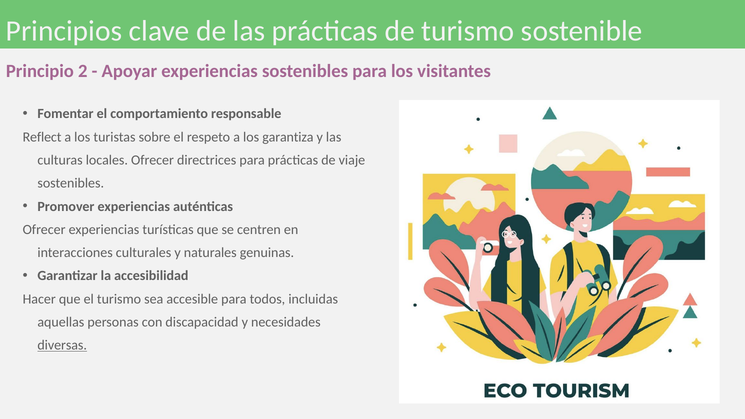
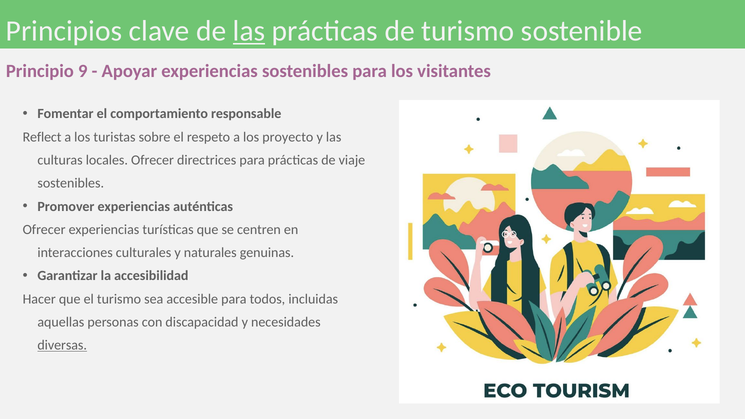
las at (249, 31) underline: none -> present
2: 2 -> 9
garantiza: garantiza -> proyecto
